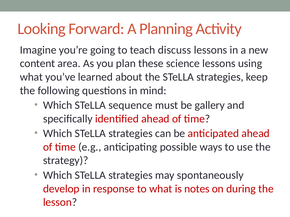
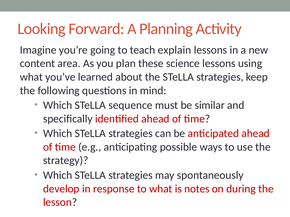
discuss: discuss -> explain
gallery: gallery -> similar
